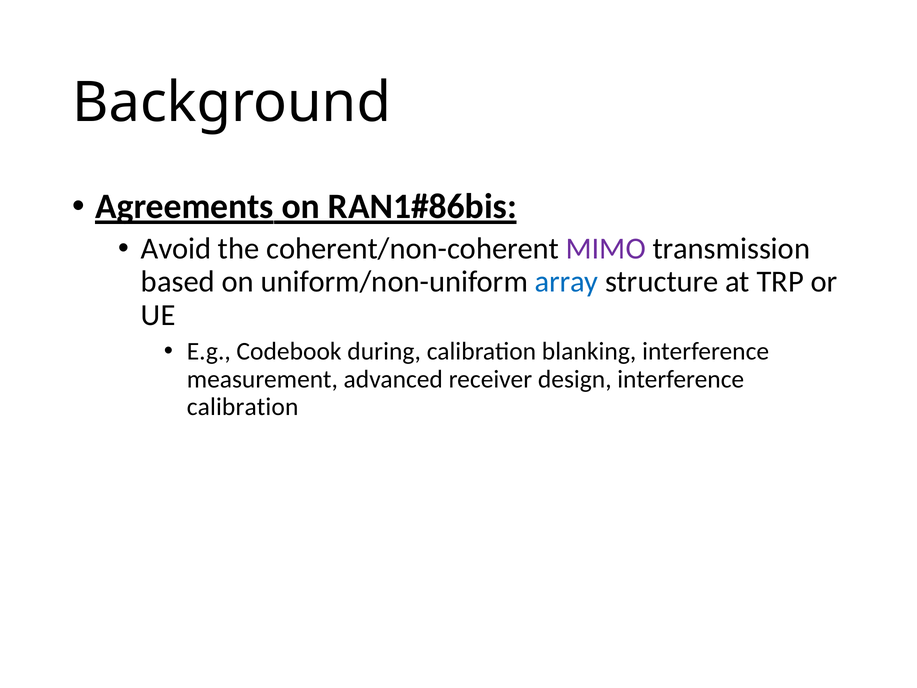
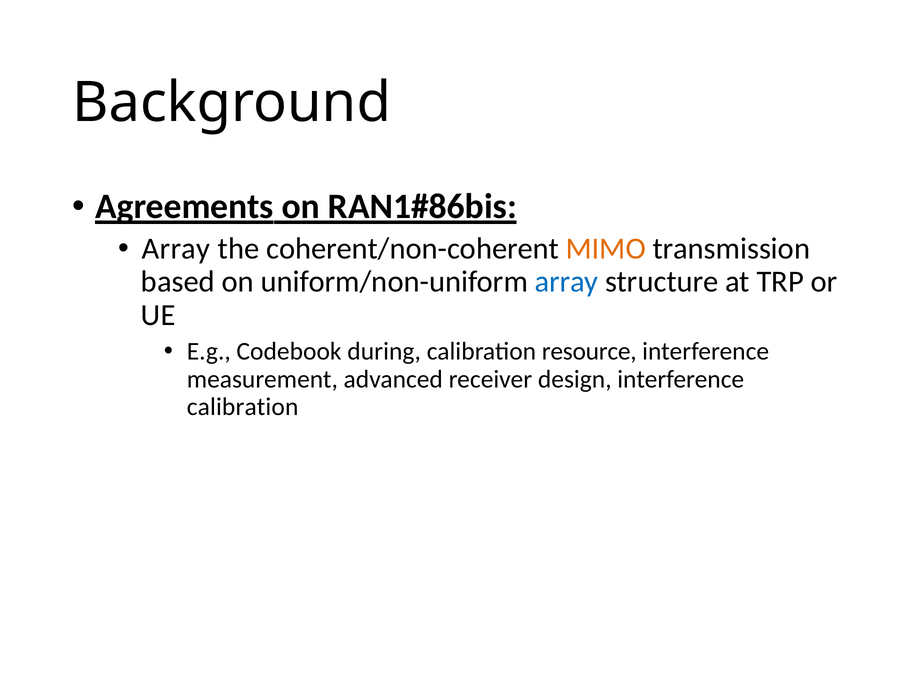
Avoid at (176, 249): Avoid -> Array
MIMO colour: purple -> orange
blanking: blanking -> resource
